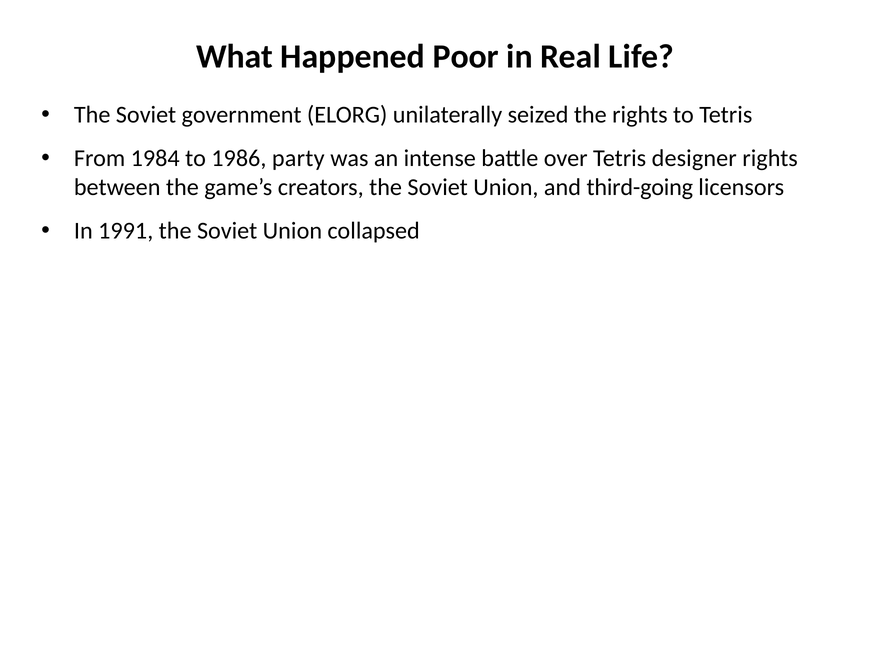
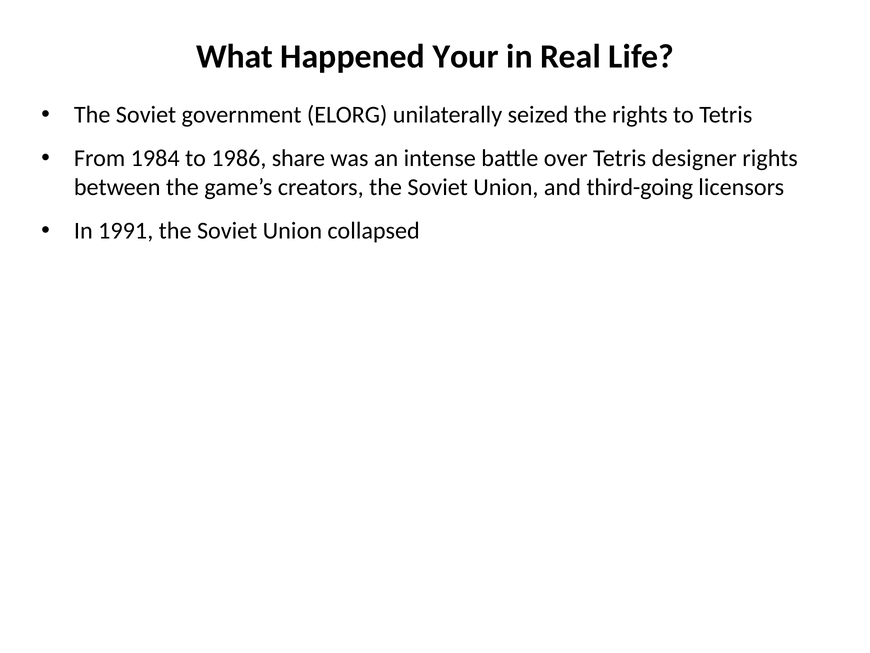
Poor: Poor -> Your
party: party -> share
